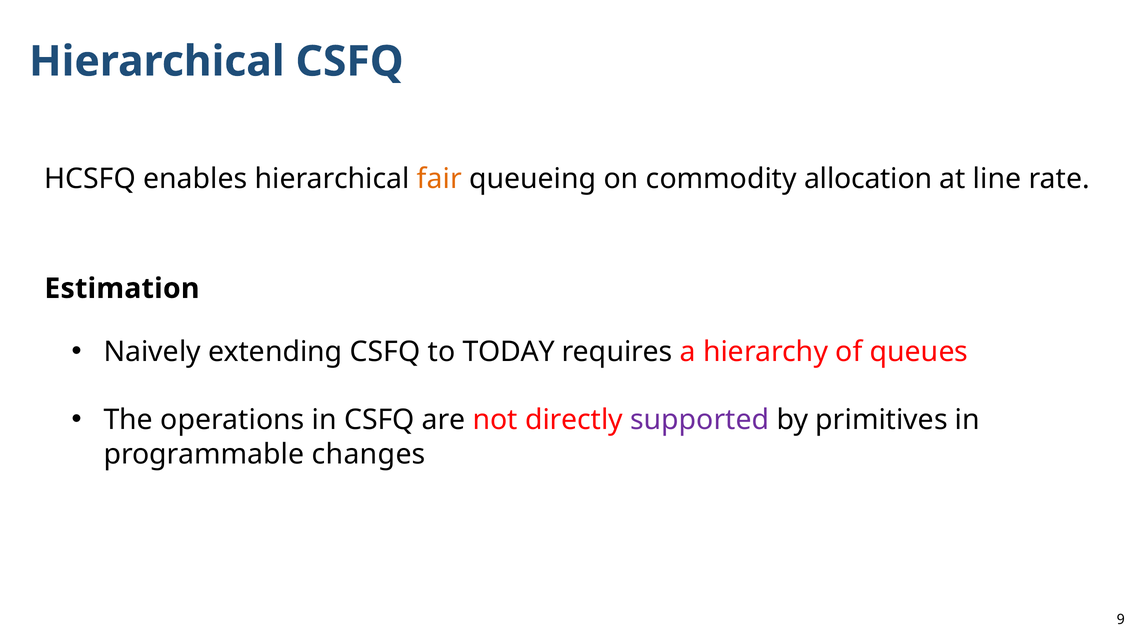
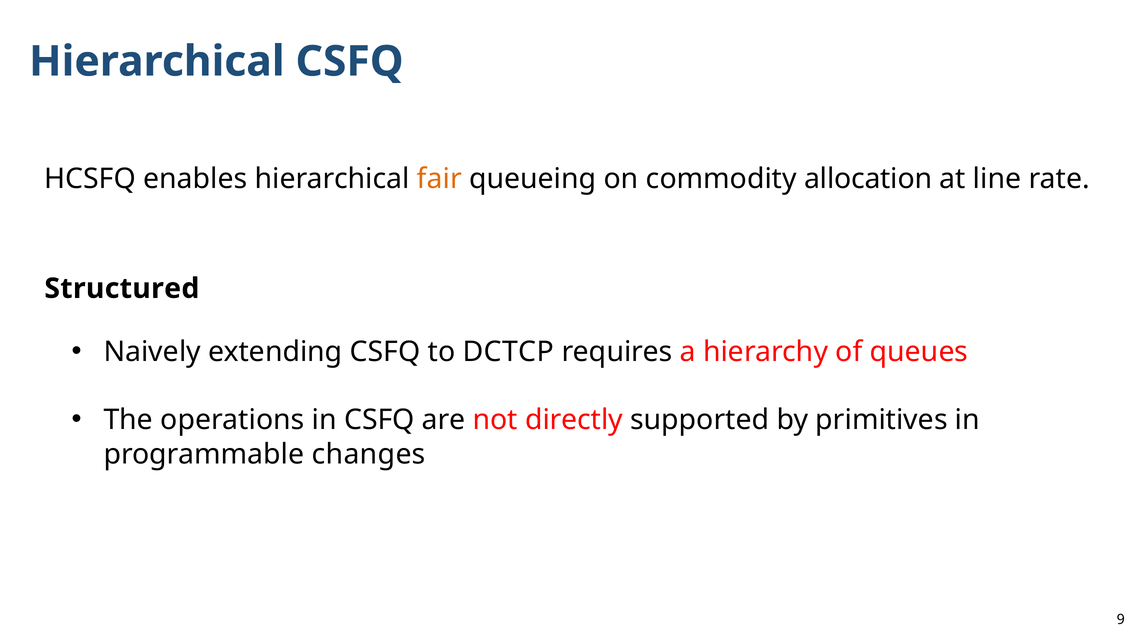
Estimation: Estimation -> Structured
TODAY: TODAY -> DCTCP
supported colour: purple -> black
